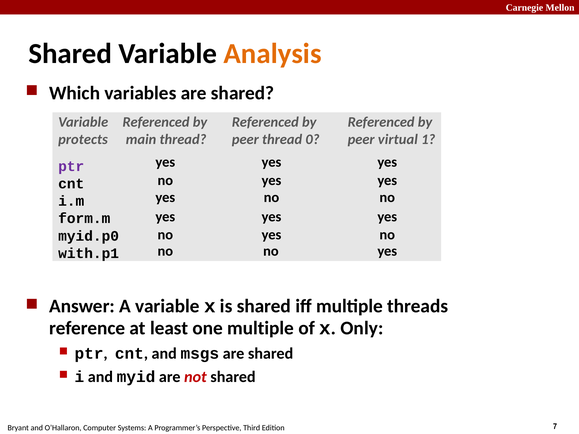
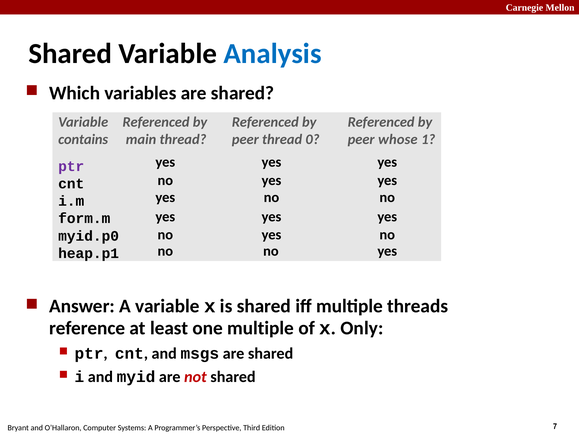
Analysis colour: orange -> blue
protects: protects -> contains
virtual: virtual -> whose
with.p1: with.p1 -> heap.p1
